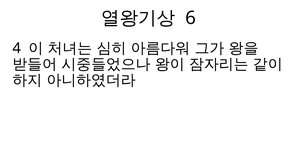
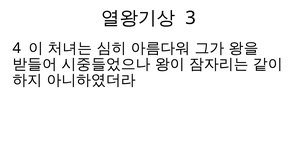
6: 6 -> 3
